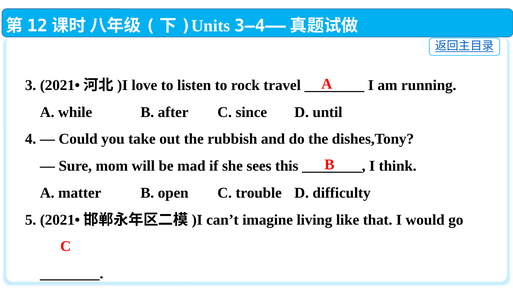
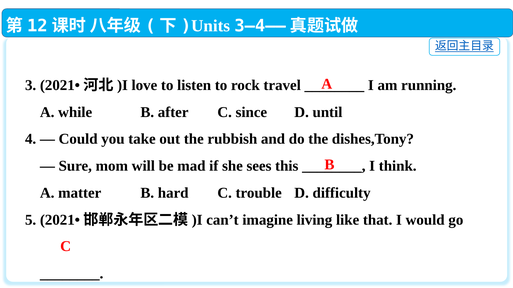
open: open -> hard
